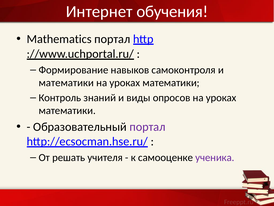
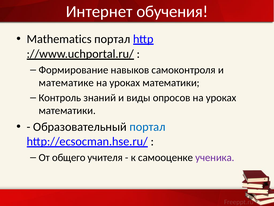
математики at (66, 83): математики -> математике
портал at (147, 127) colour: purple -> blue
решать: решать -> общего
